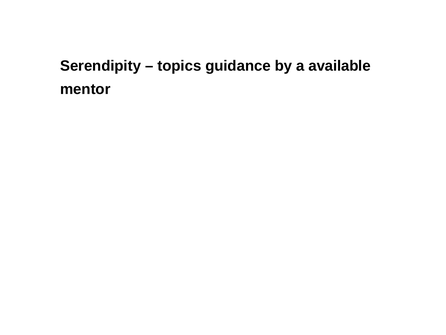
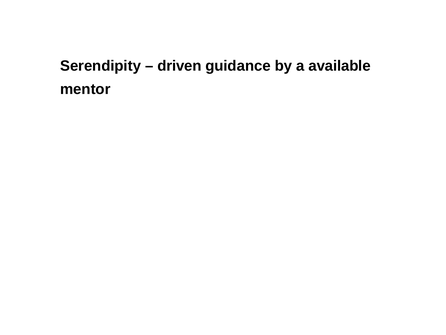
topics: topics -> driven
